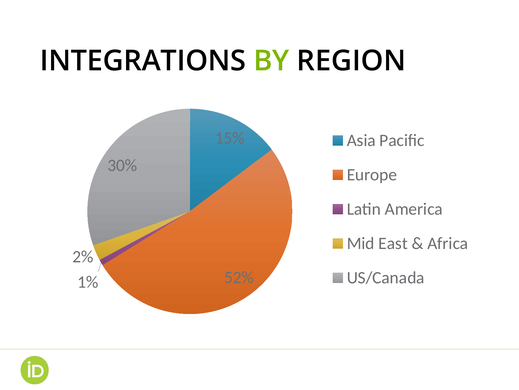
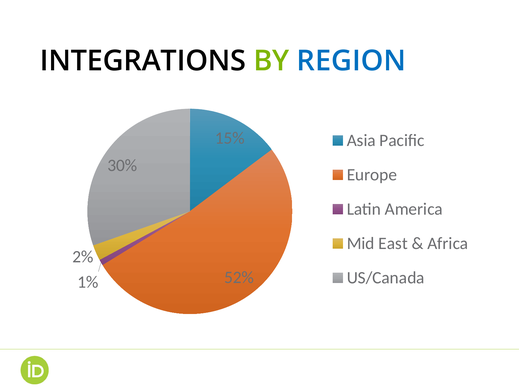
REGION colour: black -> blue
